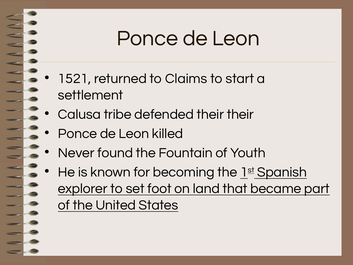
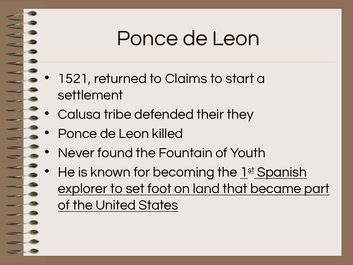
their their: their -> they
